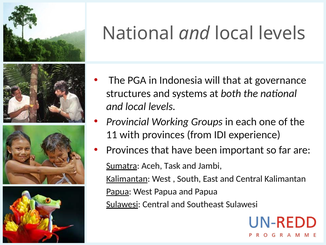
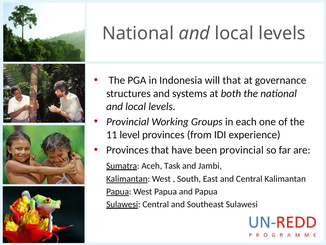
with: with -> level
been important: important -> provincial
